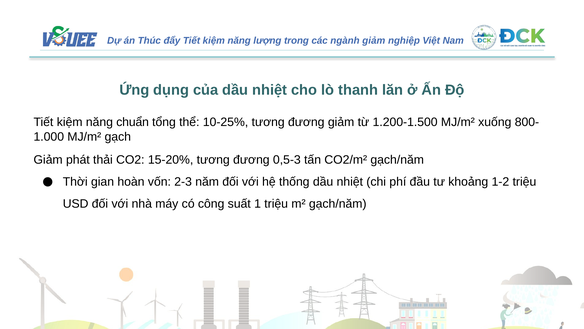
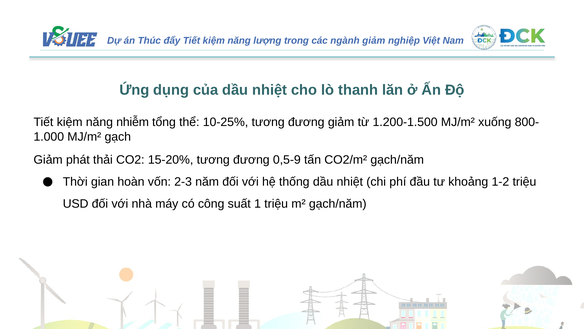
chuẩn: chuẩn -> nhiễm
0,5-3: 0,5-3 -> 0,5-9
